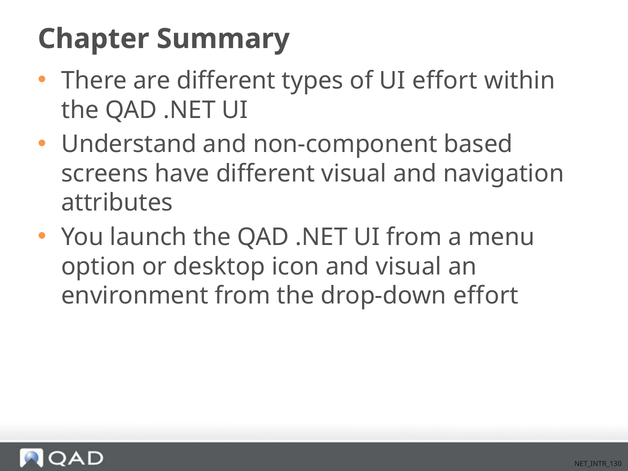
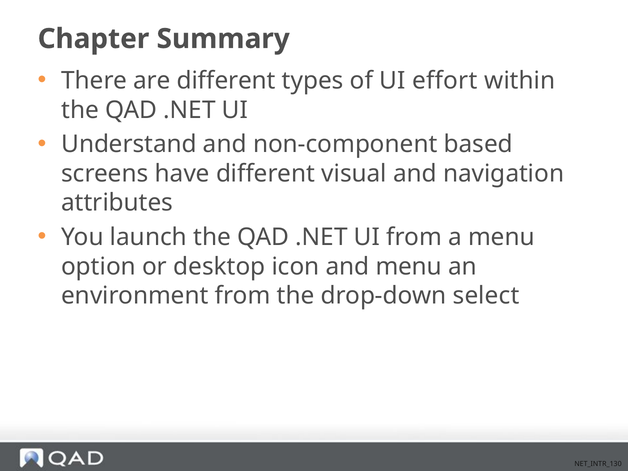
and visual: visual -> menu
drop-down effort: effort -> select
